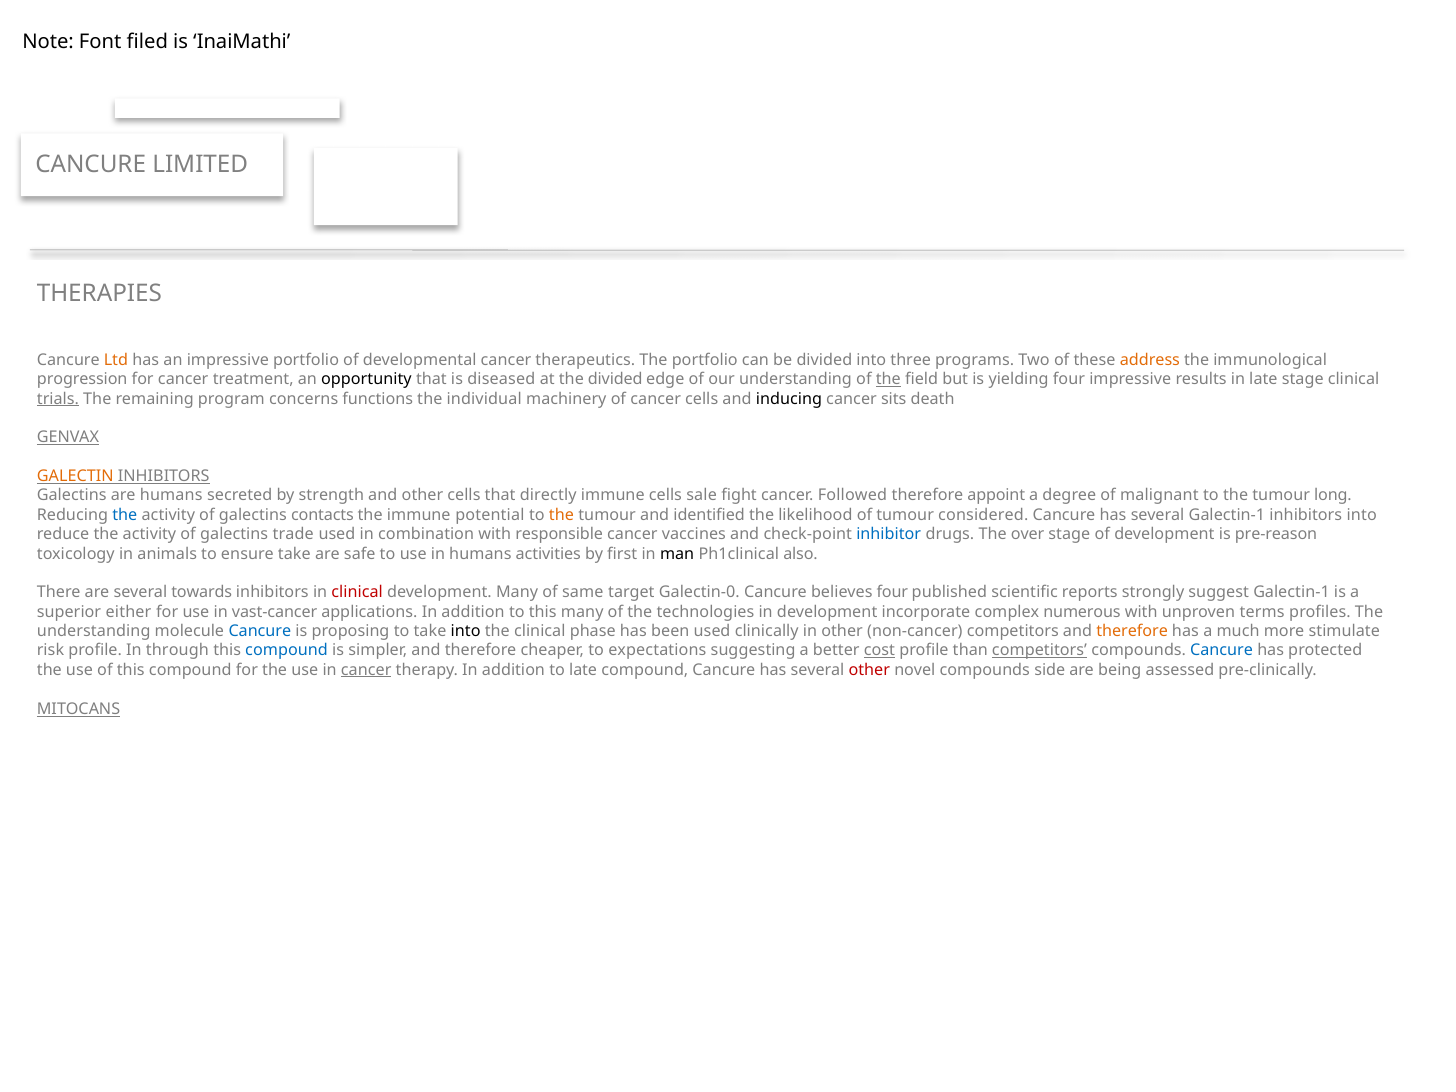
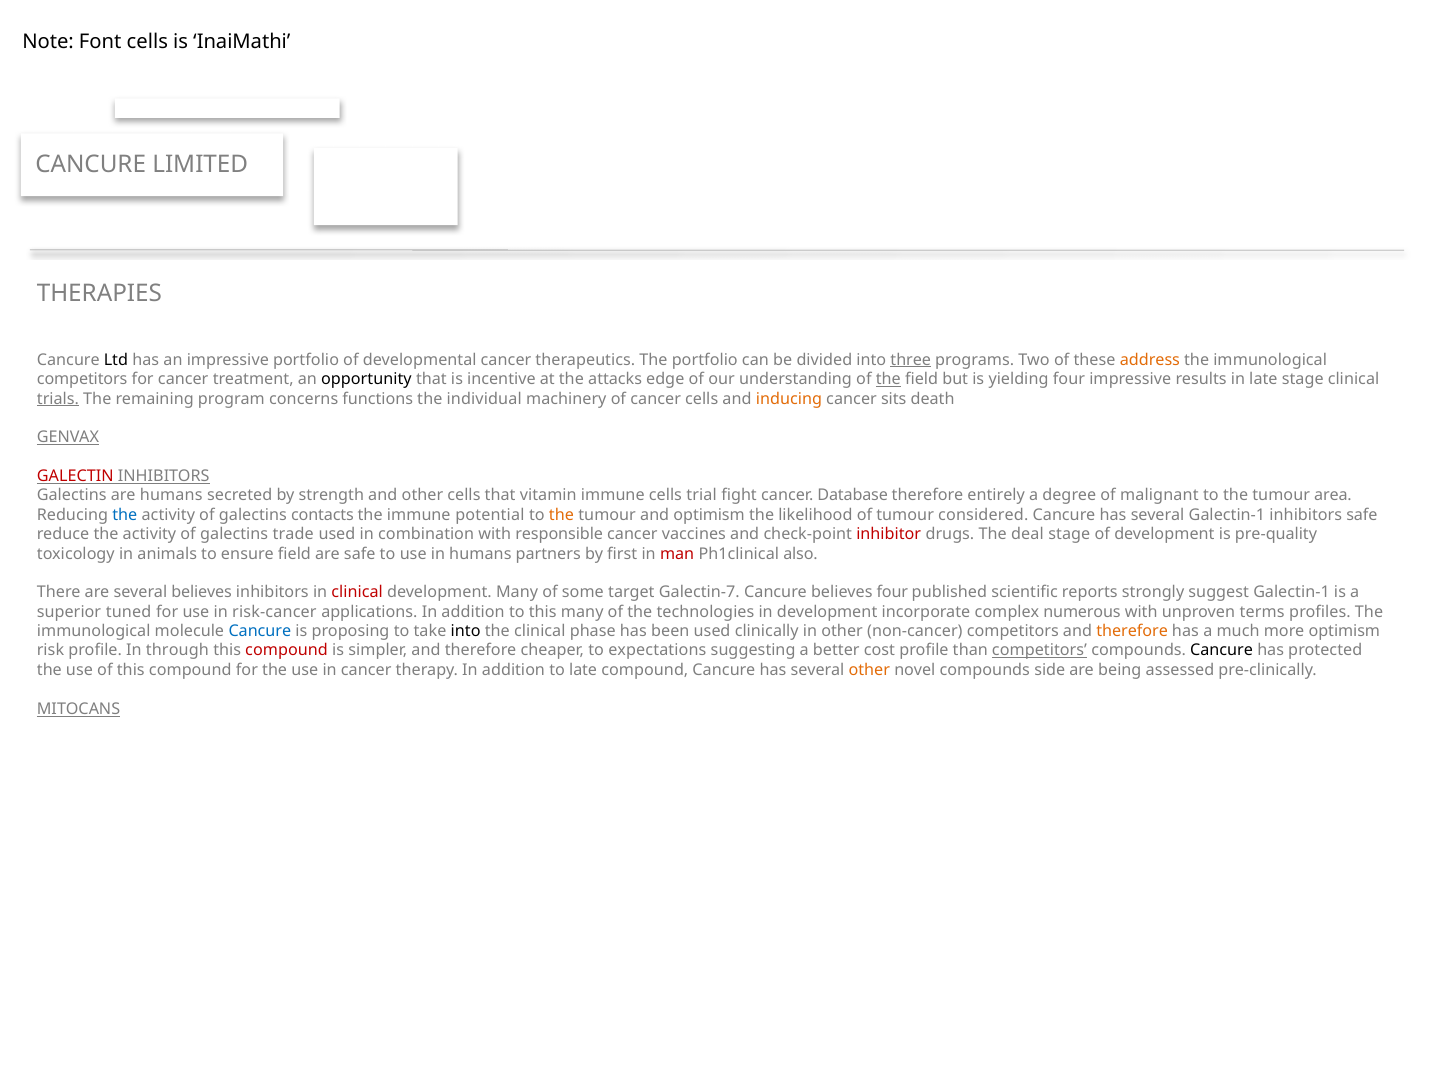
Font filed: filed -> cells
Ltd colour: orange -> black
three underline: none -> present
progression at (82, 379): progression -> competitors
diseased: diseased -> incentive
the divided: divided -> attacks
inducing colour: black -> orange
GALECTIN colour: orange -> red
directly: directly -> vitamin
sale: sale -> trial
Followed: Followed -> Database
appoint: appoint -> entirely
long: long -> area
and identified: identified -> optimism
inhibitors into: into -> safe
inhibitor colour: blue -> red
over: over -> deal
pre-reason: pre-reason -> pre-quality
ensure take: take -> field
activities: activities -> partners
man colour: black -> red
several towards: towards -> believes
same: same -> some
Galectin-0: Galectin-0 -> Galectin-7
either: either -> tuned
vast-cancer: vast-cancer -> risk-cancer
understanding at (94, 631): understanding -> immunological
more stimulate: stimulate -> optimism
compound at (287, 651) colour: blue -> red
cost underline: present -> none
Cancure at (1222, 651) colour: blue -> black
cancer at (366, 670) underline: present -> none
other at (869, 670) colour: red -> orange
